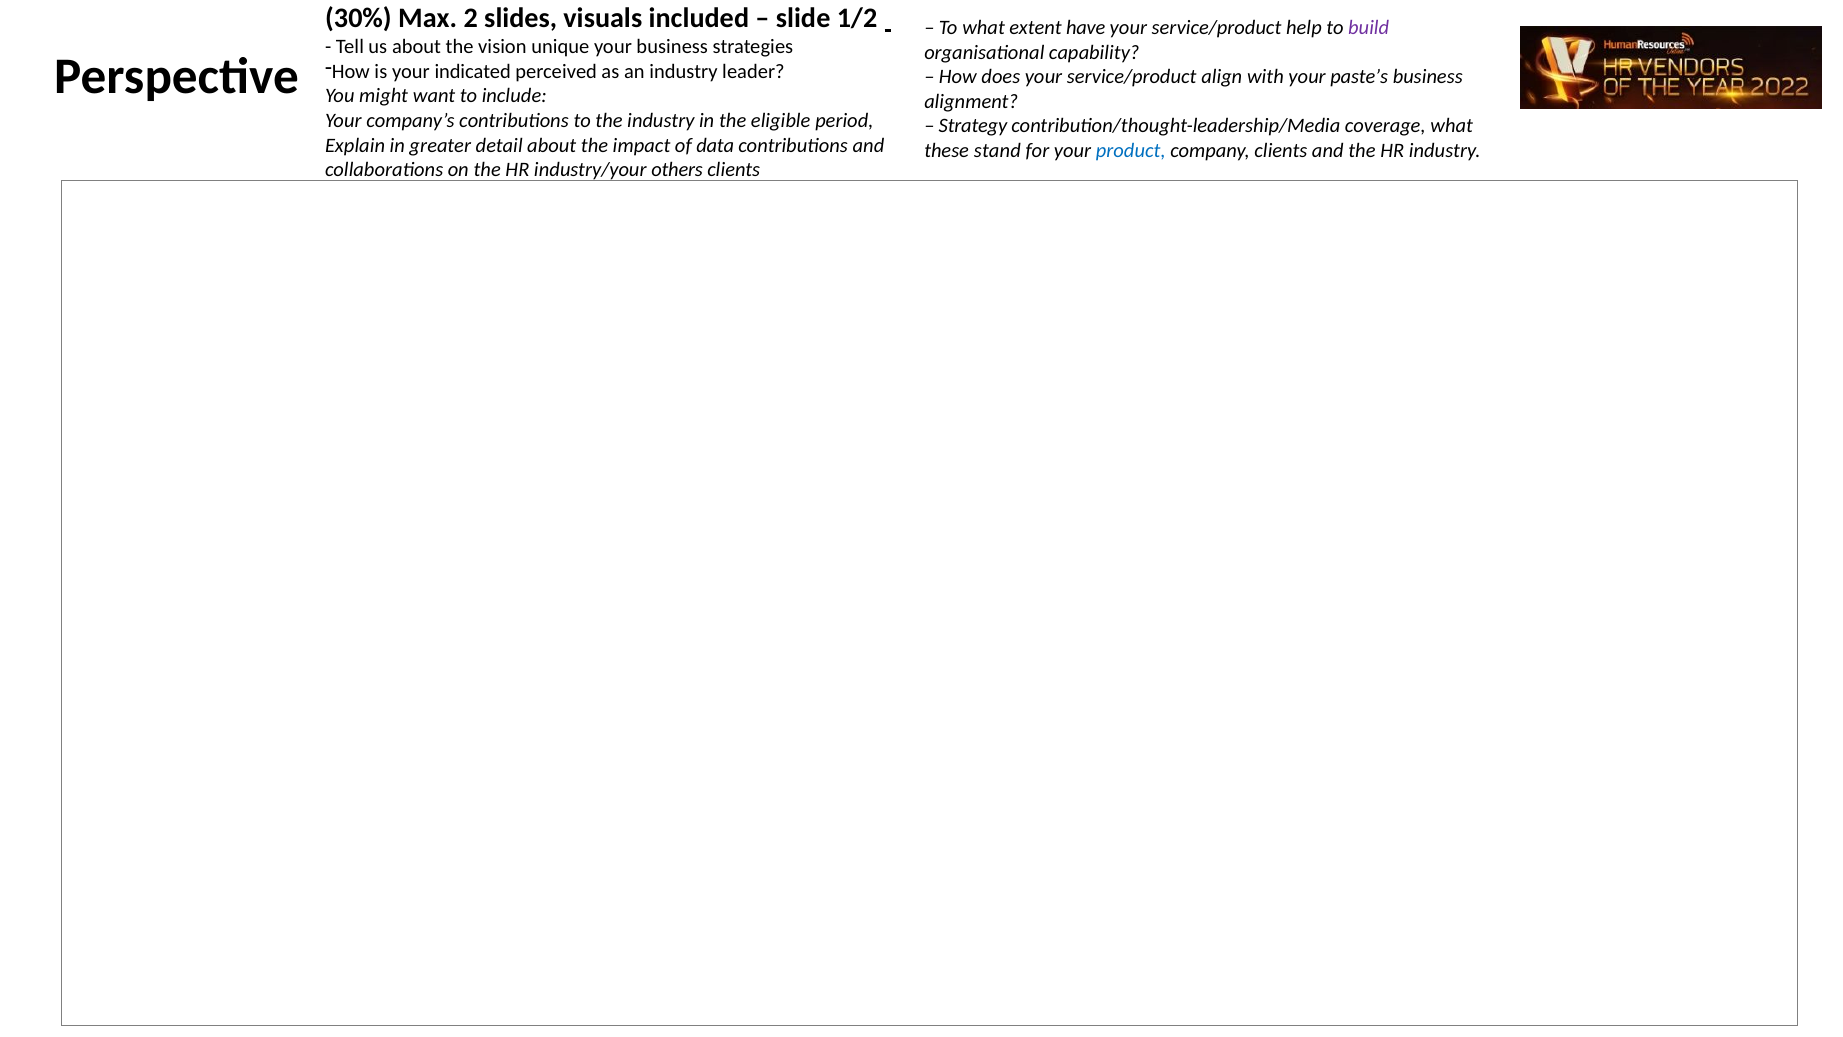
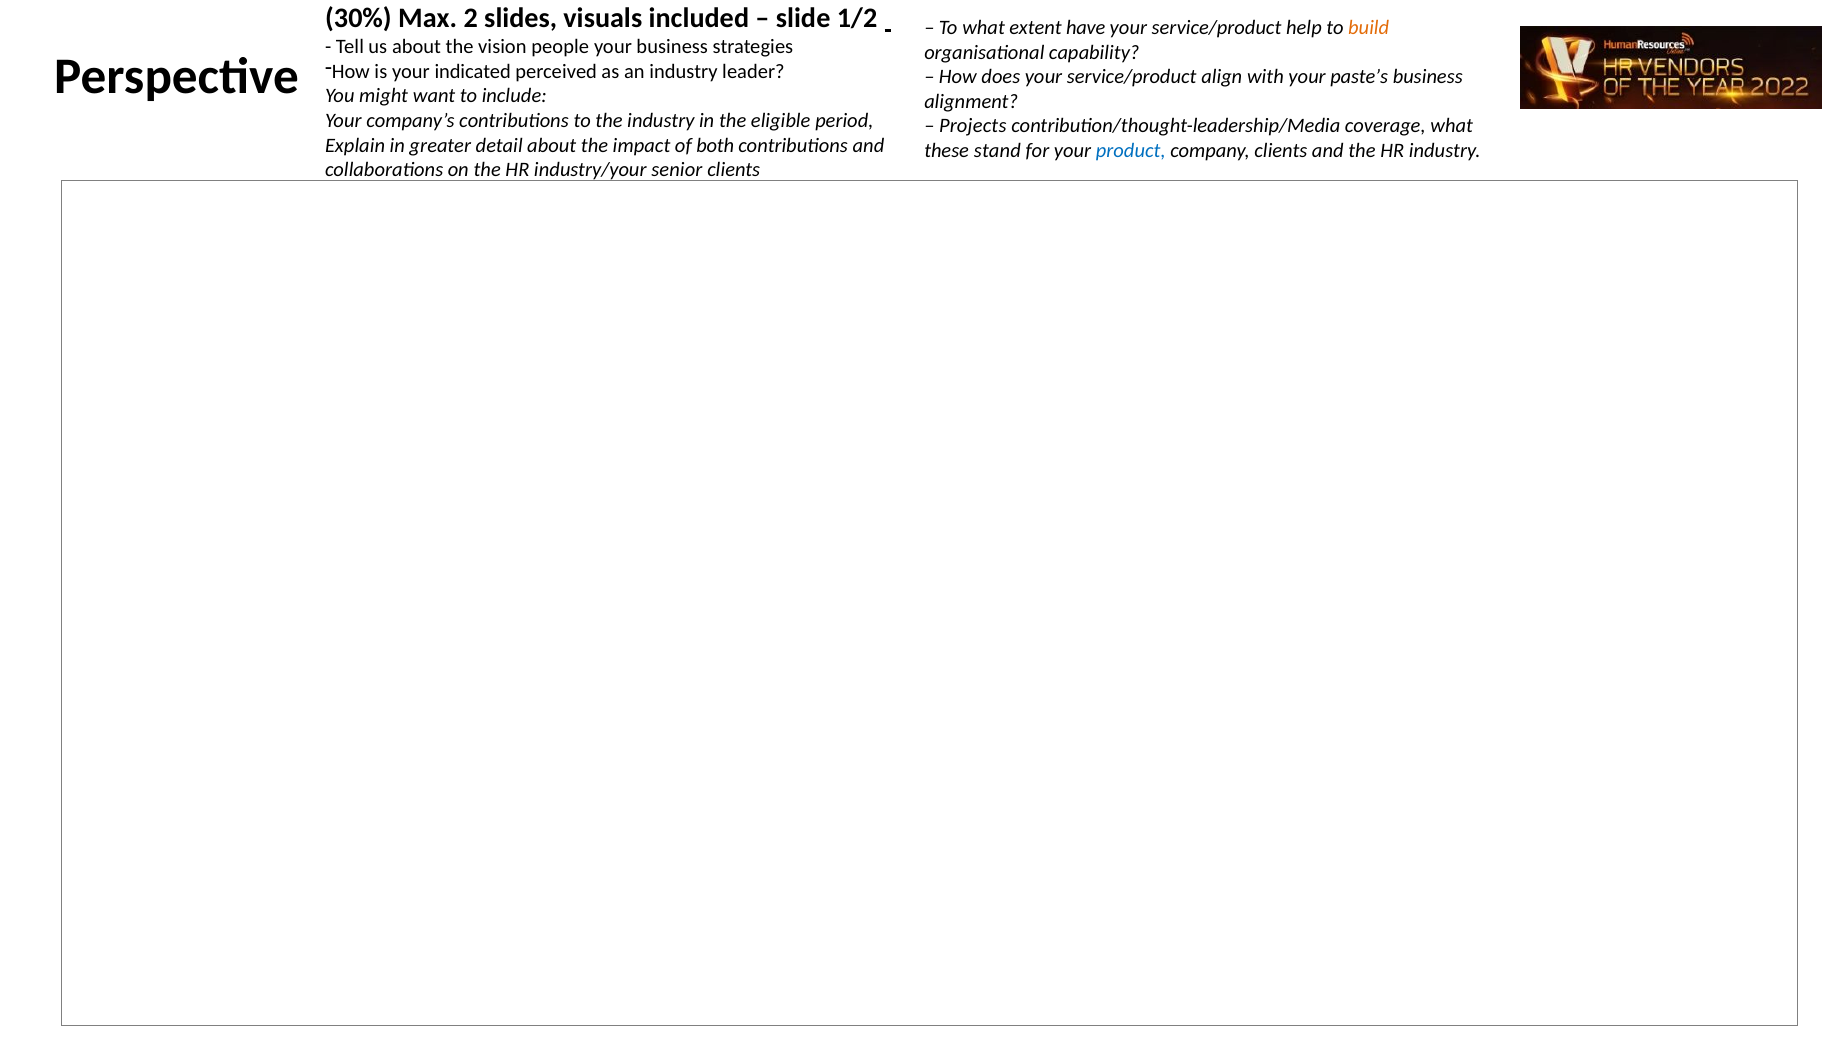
build colour: purple -> orange
unique: unique -> people
Strategy: Strategy -> Projects
data: data -> both
others: others -> senior
